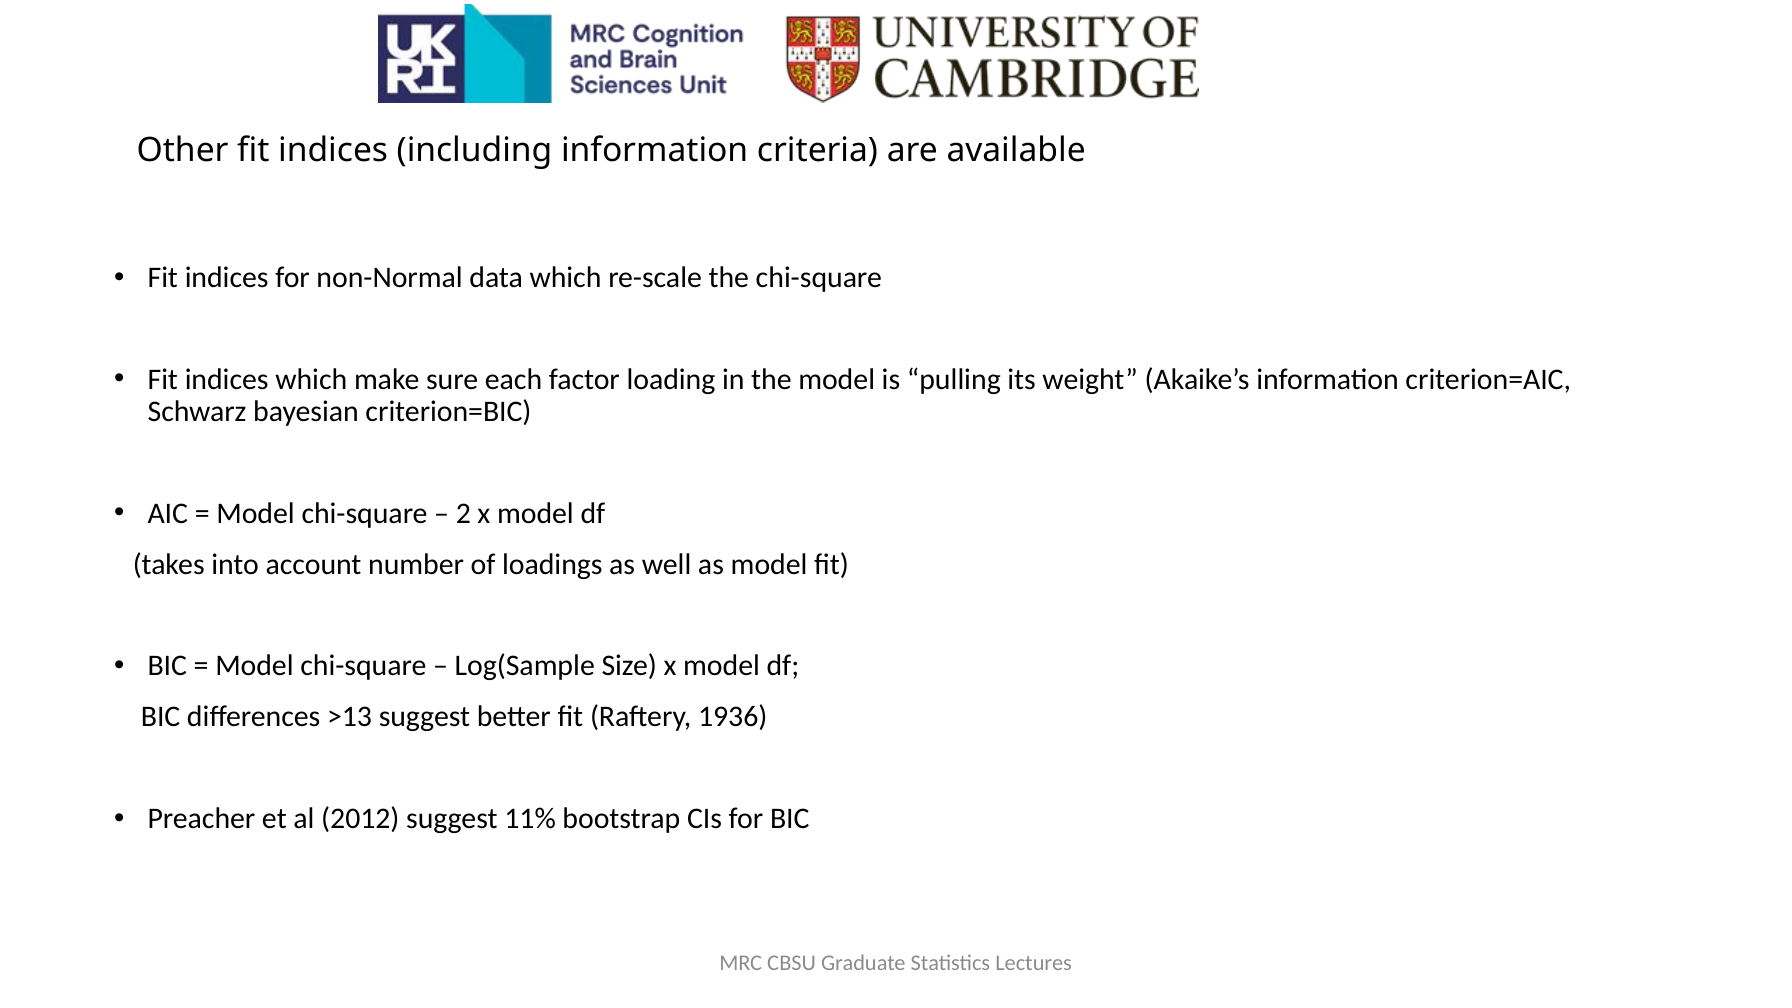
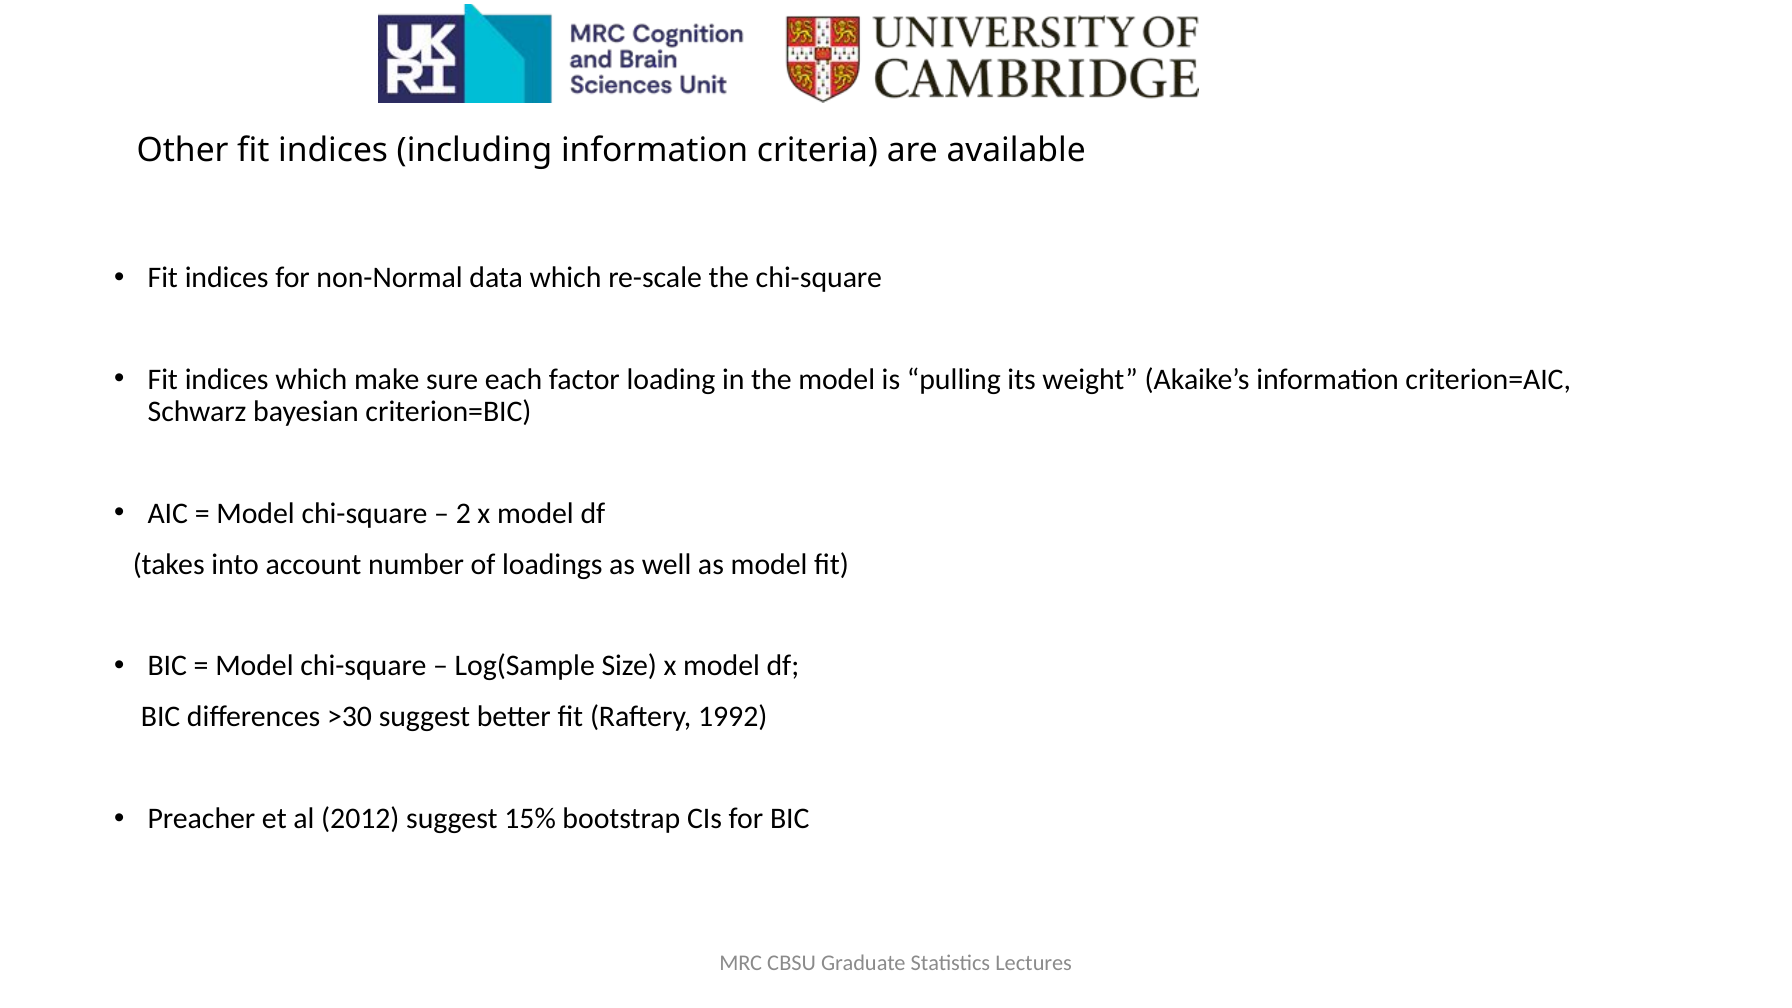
>13: >13 -> >30
1936: 1936 -> 1992
11%: 11% -> 15%
